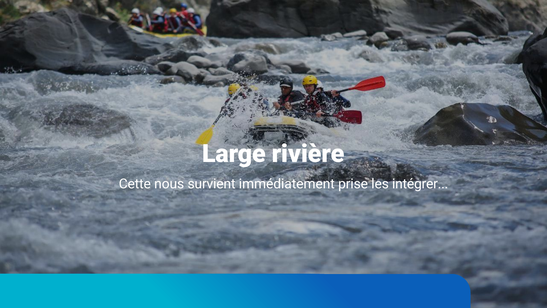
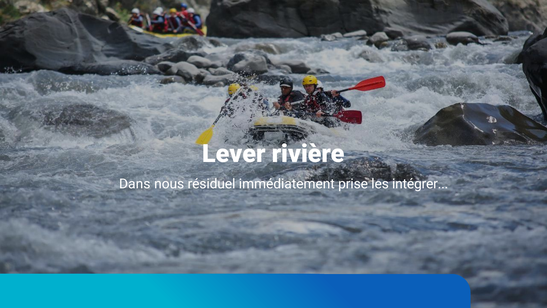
Large: Large -> Lever
Cette: Cette -> Dans
survient: survient -> résiduel
